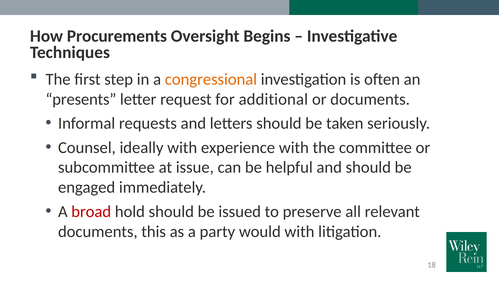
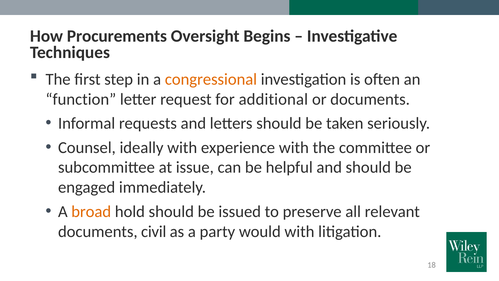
presents: presents -> function
broad colour: red -> orange
this: this -> civil
